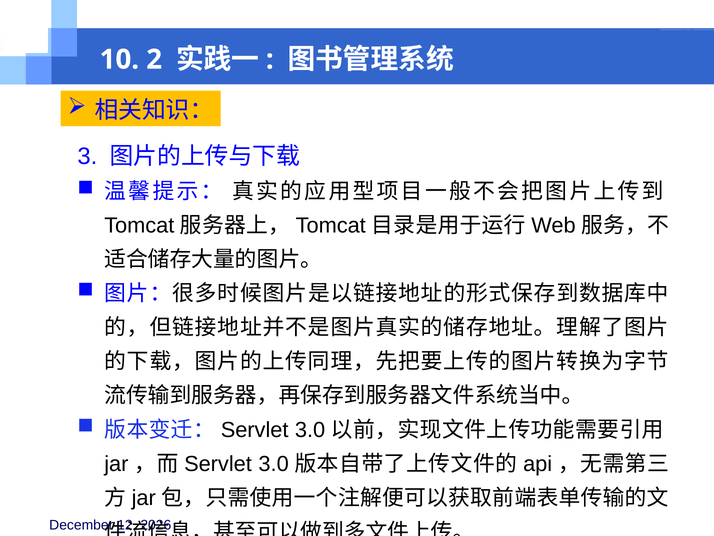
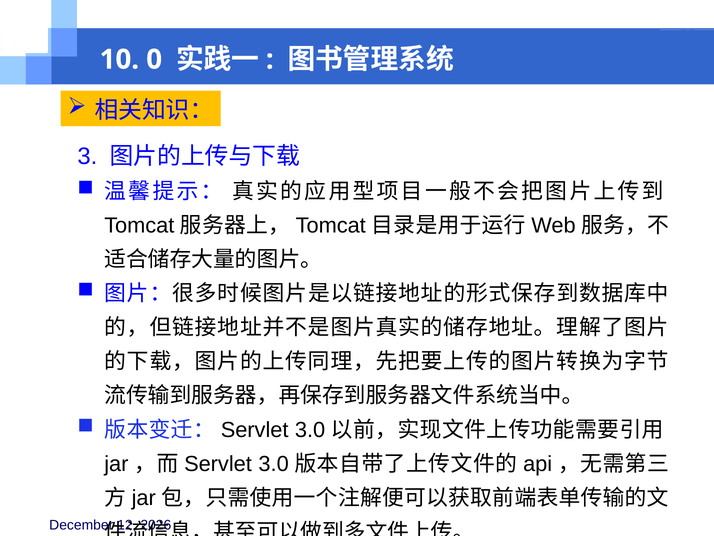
2: 2 -> 0
